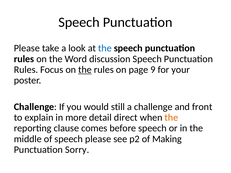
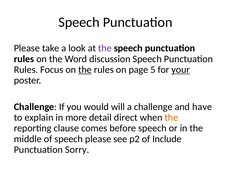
the at (105, 48) colour: blue -> purple
9: 9 -> 5
your underline: none -> present
still: still -> will
front: front -> have
Making: Making -> Include
